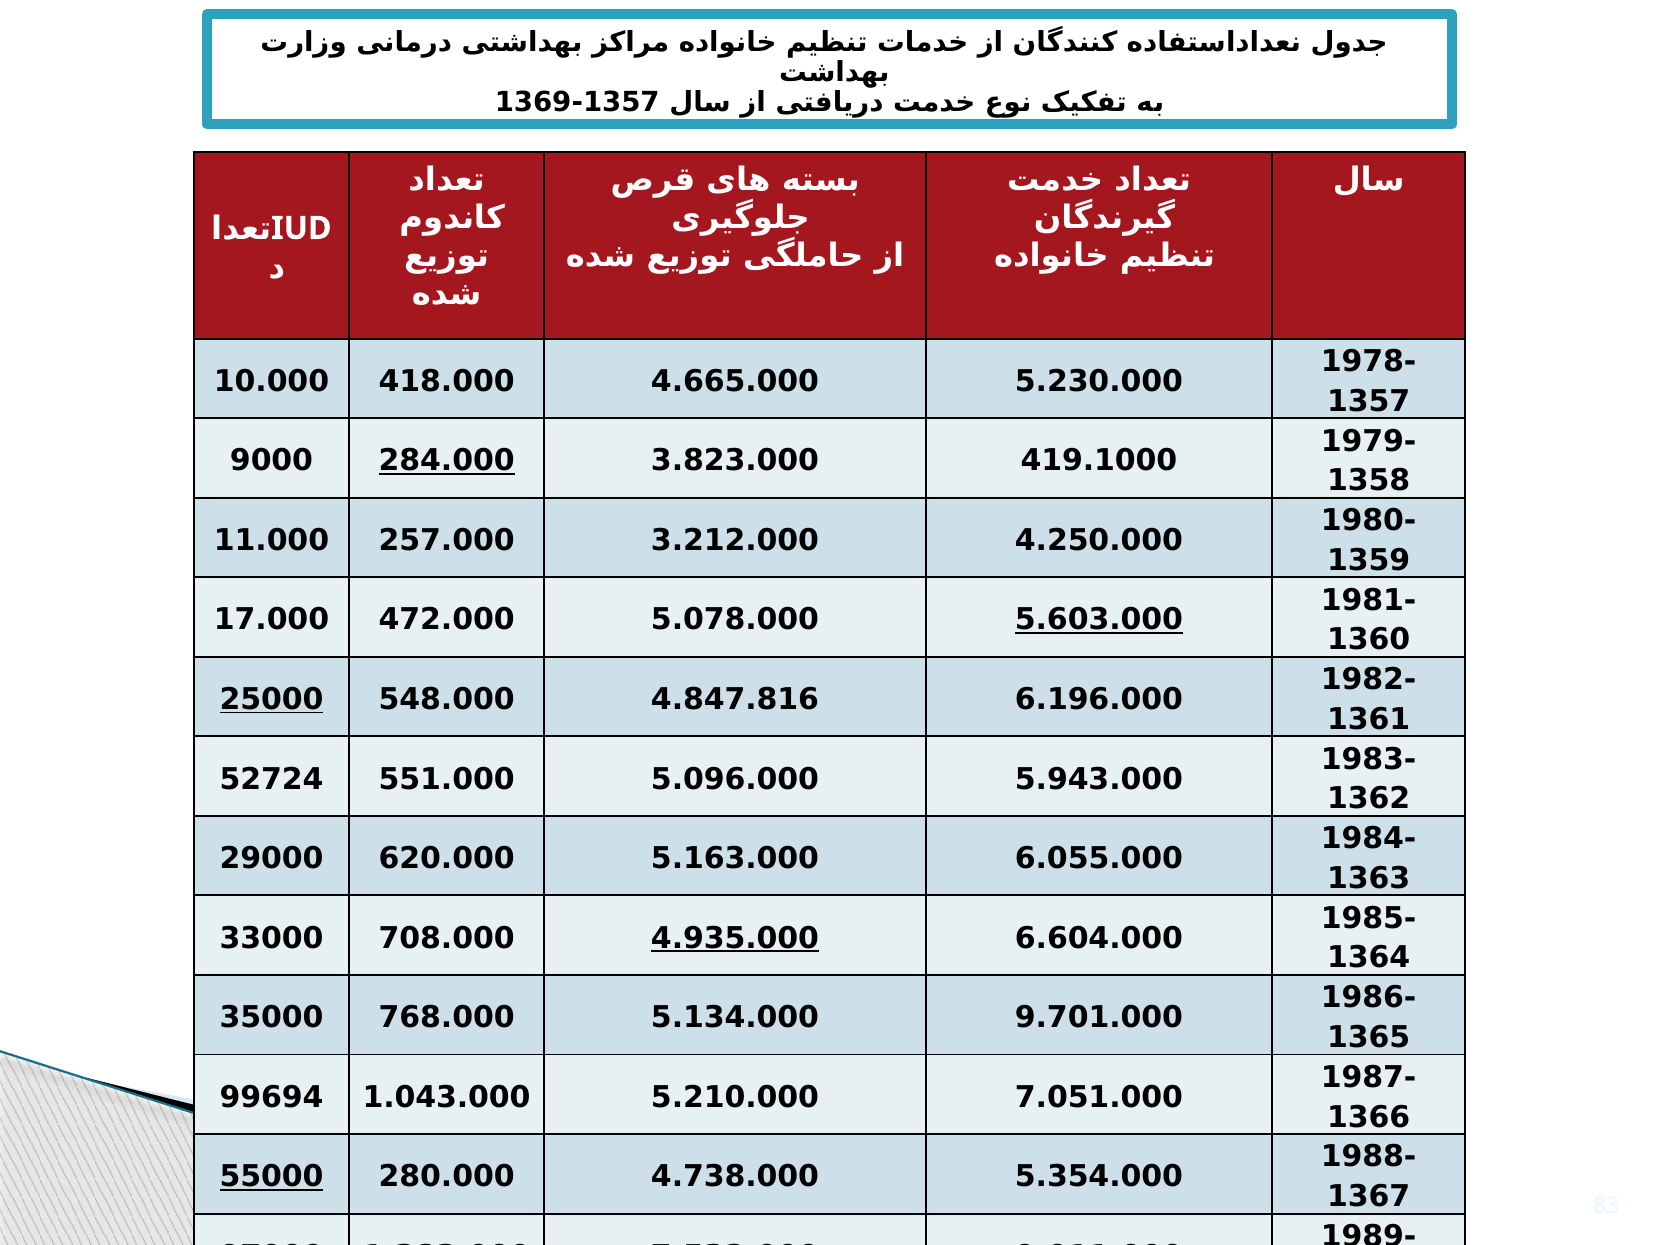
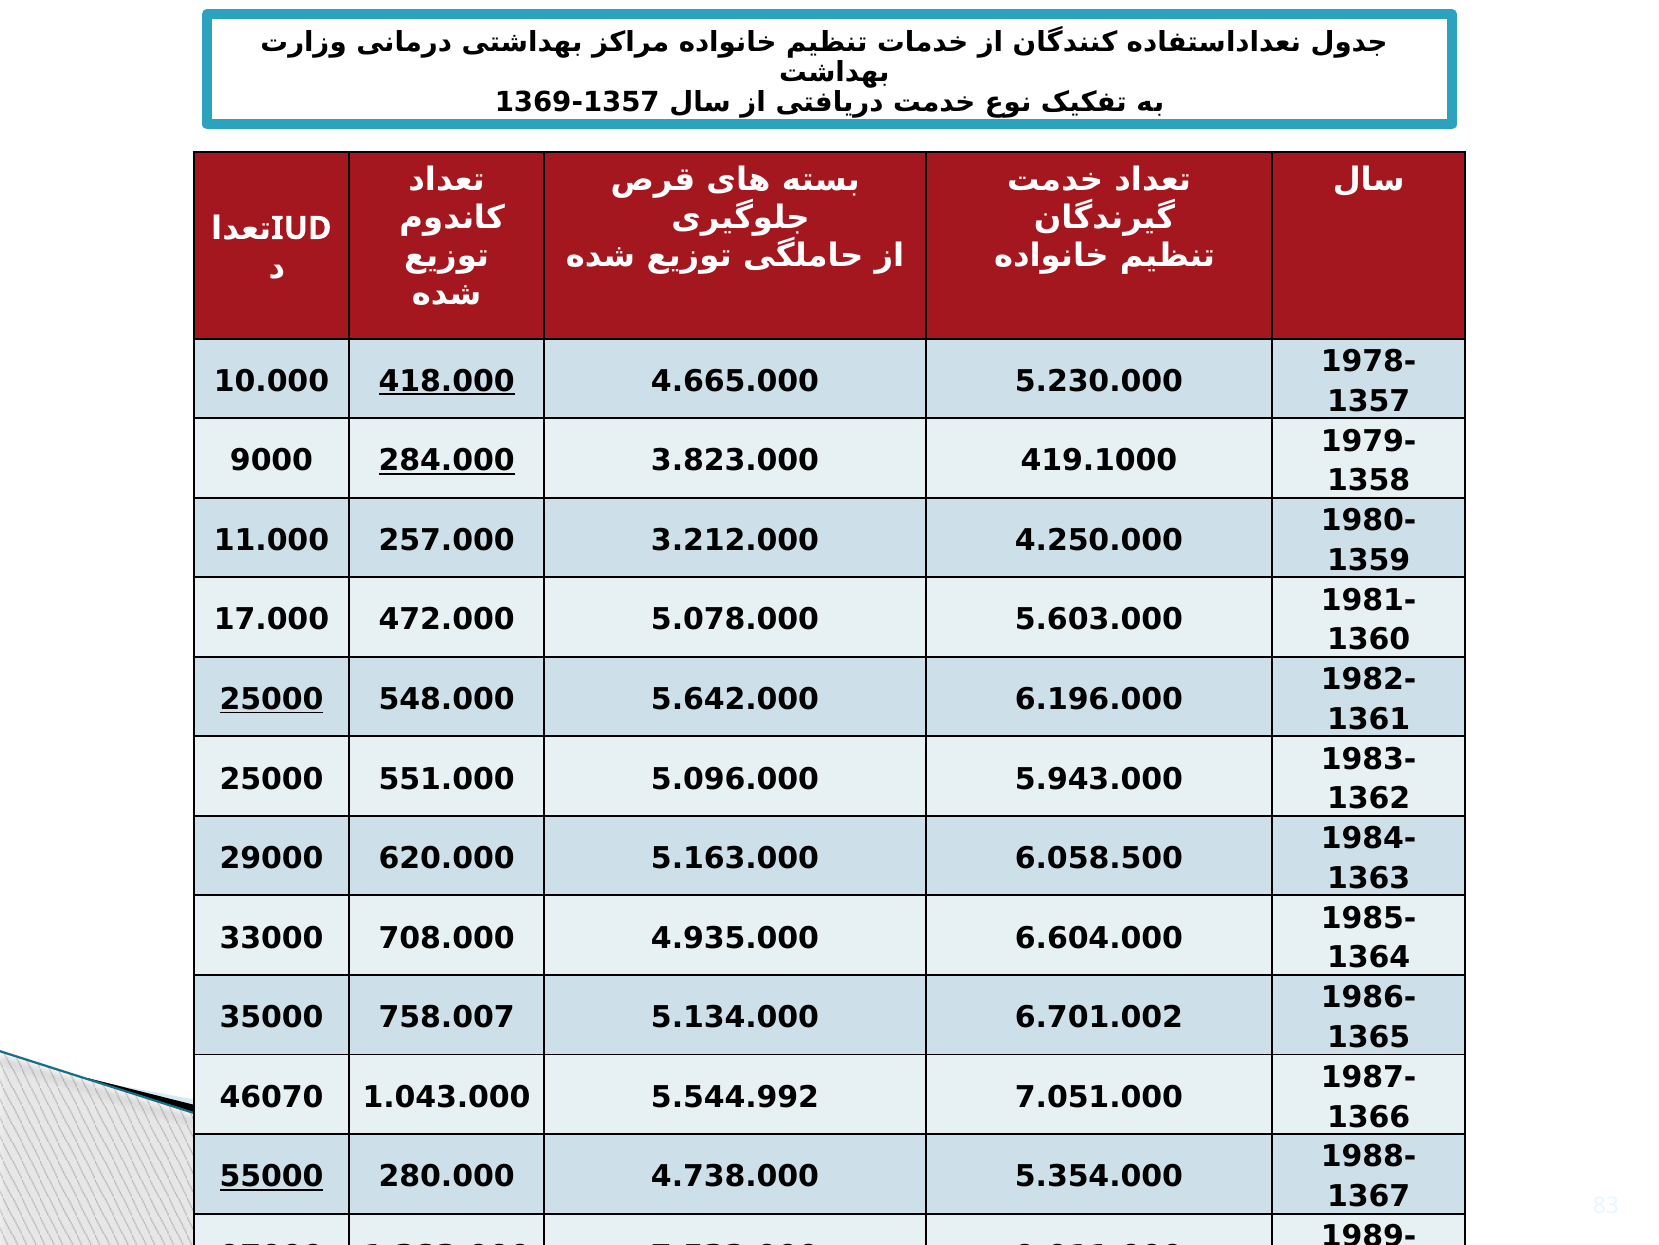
418.000 underline: none -> present
5.603.000 underline: present -> none
4.847.816: 4.847.816 -> 5.642.000
52724 at (272, 779): 52724 -> 25000
6.055.000: 6.055.000 -> 6.058.500
4.935.000 underline: present -> none
768.000: 768.000 -> 758.007
9.701.000: 9.701.000 -> 6.701.002
99694: 99694 -> 46070
5.210.000: 5.210.000 -> 5.544.992
